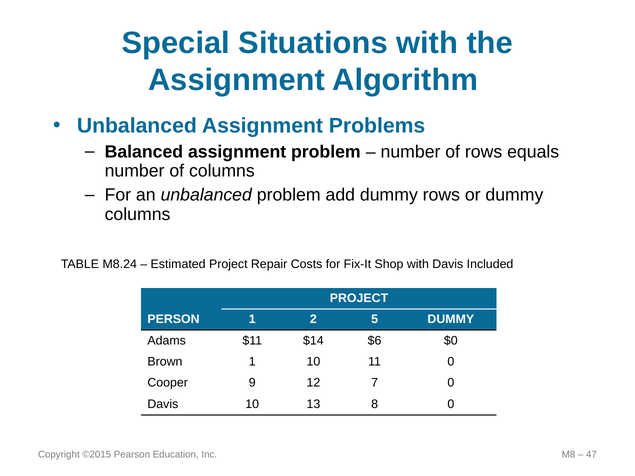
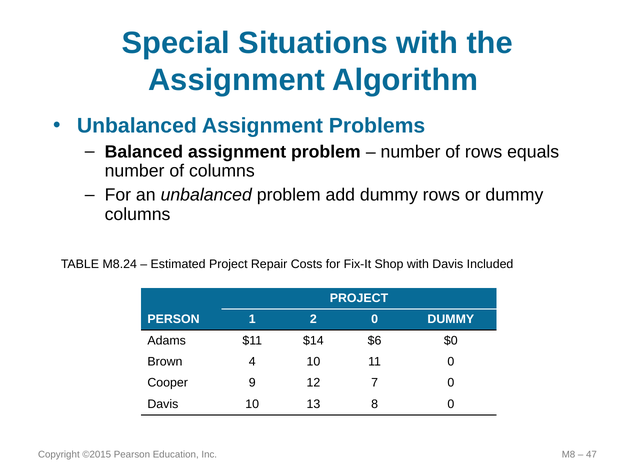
2 5: 5 -> 0
Brown 1: 1 -> 4
